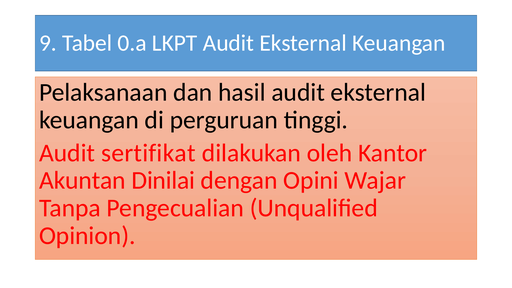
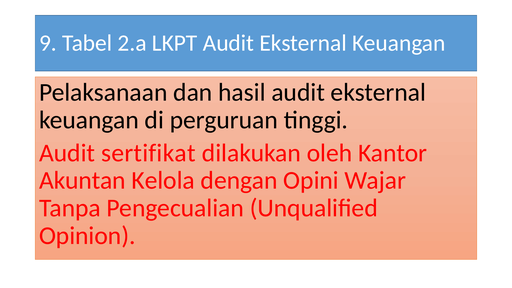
0.a: 0.a -> 2.a
Dinilai: Dinilai -> Kelola
